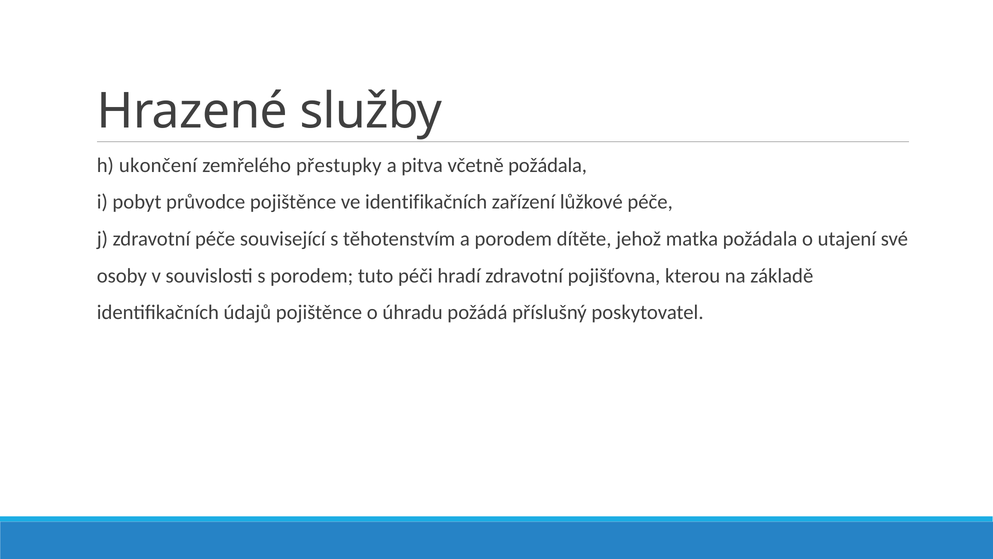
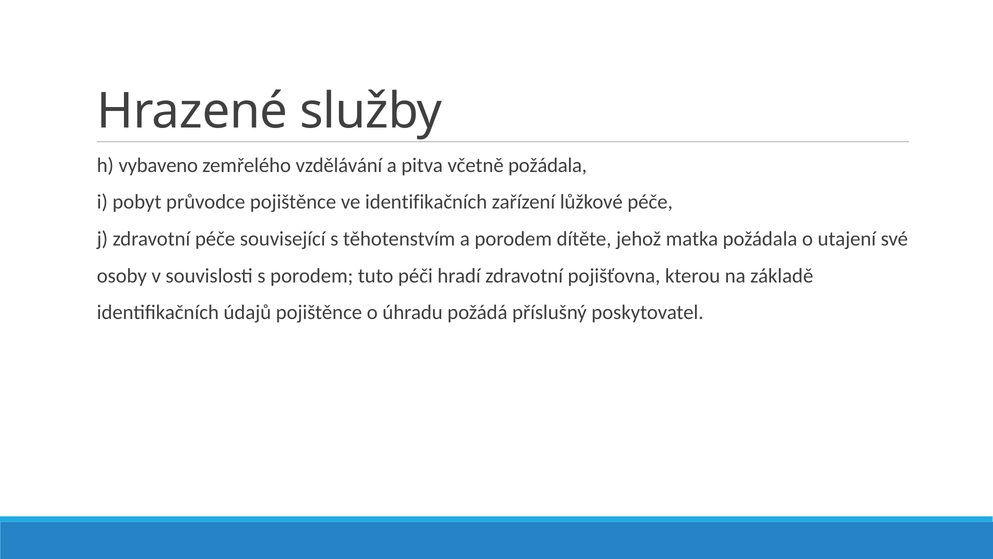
ukončení: ukončení -> vybaveno
přestupky: přestupky -> vzdělávání
